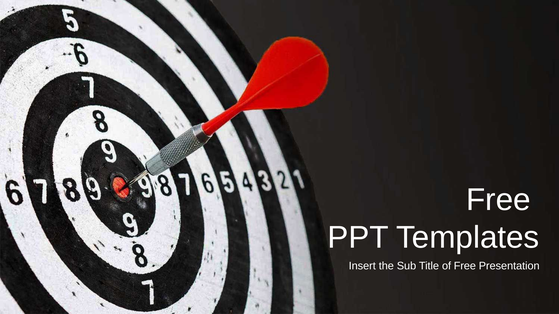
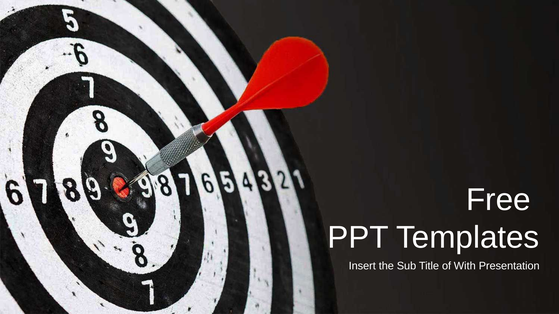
of Free: Free -> With
